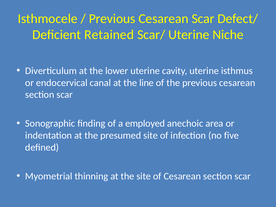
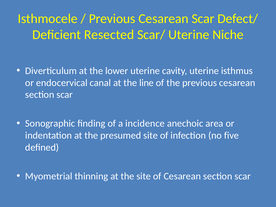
Retained: Retained -> Resected
employed: employed -> incidence
